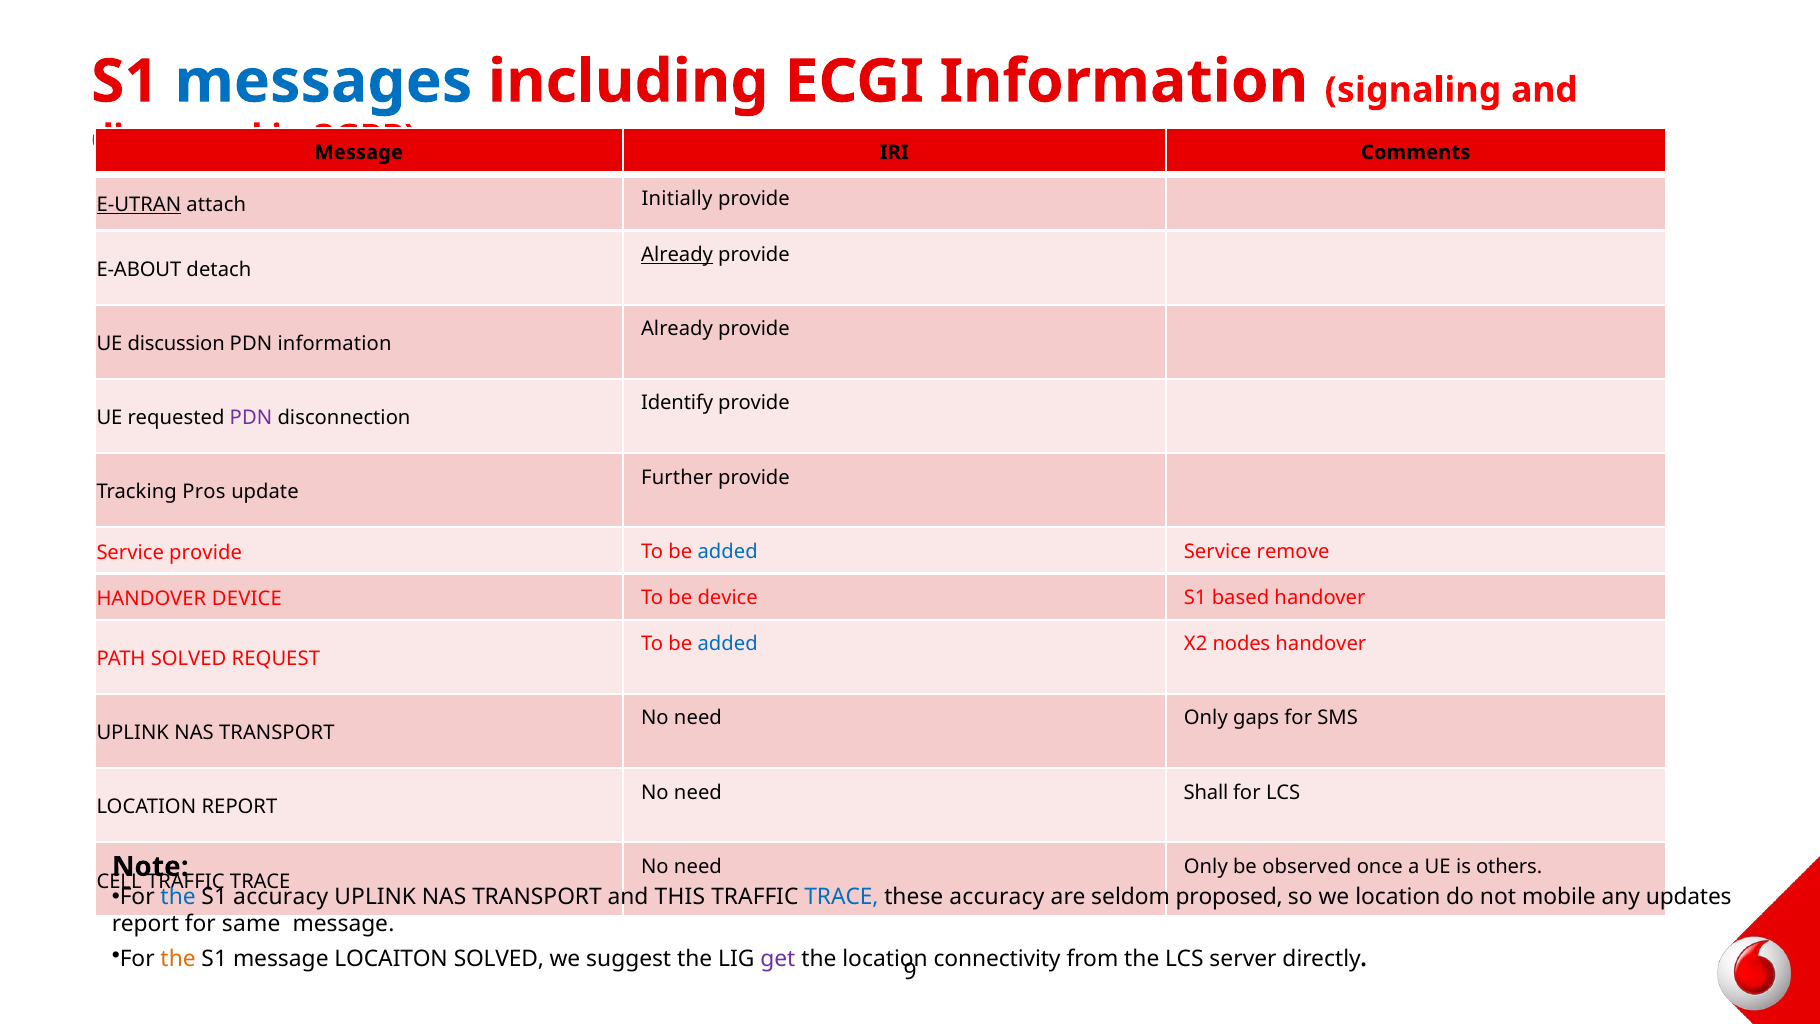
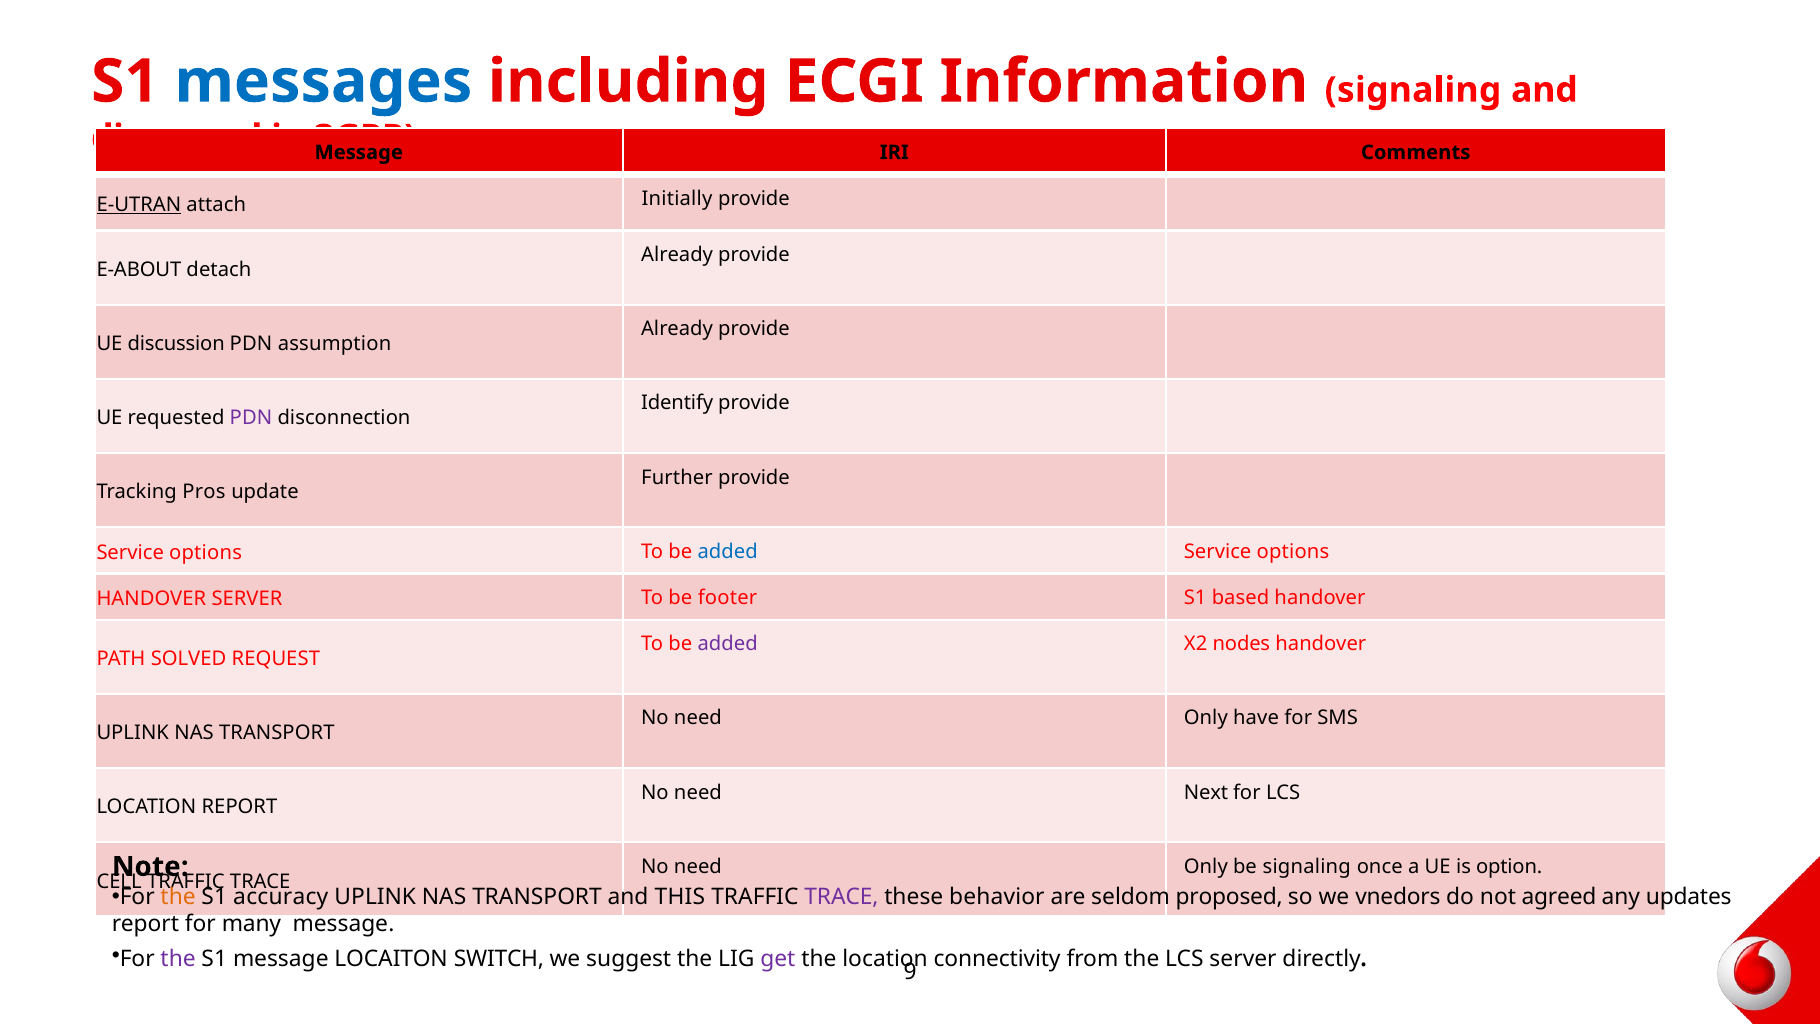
Already at (677, 255) underline: present -> none
PDN information: information -> assumption
provide at (206, 552): provide -> options
remove at (1293, 551): remove -> options
HANDOVER DEVICE: DEVICE -> SERVER
be device: device -> footer
added at (728, 644) colour: blue -> purple
gaps: gaps -> have
Shall: Shall -> Next
be observed: observed -> signaling
others: others -> option
the at (178, 897) colour: blue -> orange
TRACE at (841, 897) colour: blue -> purple
these accuracy: accuracy -> behavior
we location: location -> vnedors
mobile: mobile -> agreed
same: same -> many
the at (178, 959) colour: orange -> purple
LOCAITON SOLVED: SOLVED -> SWITCH
